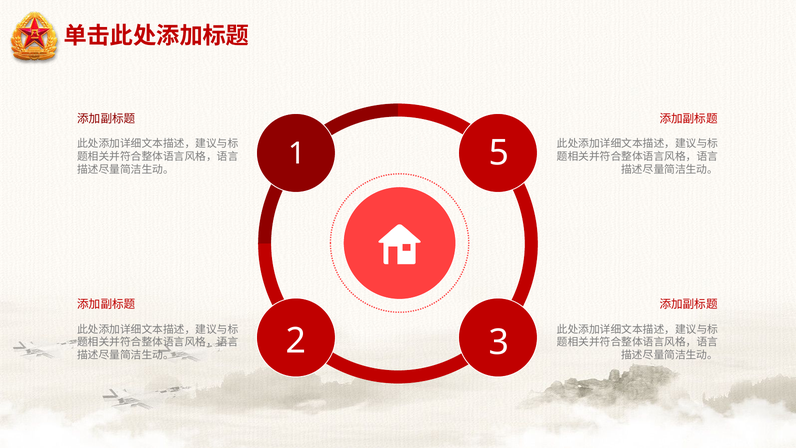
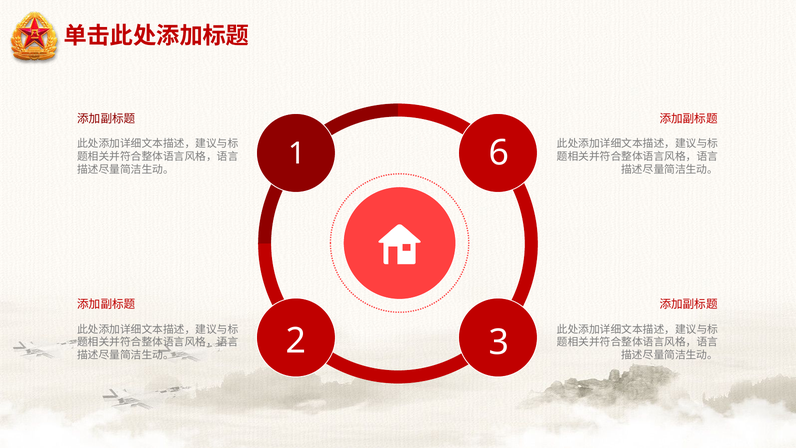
5: 5 -> 6
